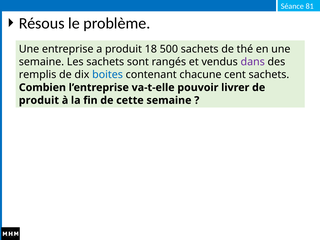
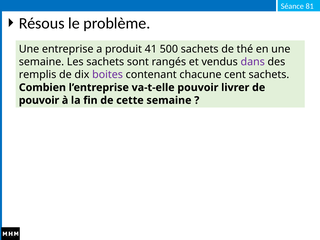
18: 18 -> 41
boites colour: blue -> purple
produit at (39, 100): produit -> pouvoir
